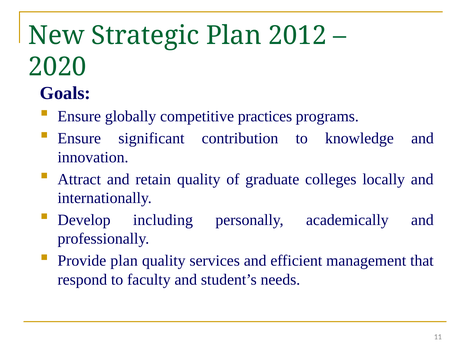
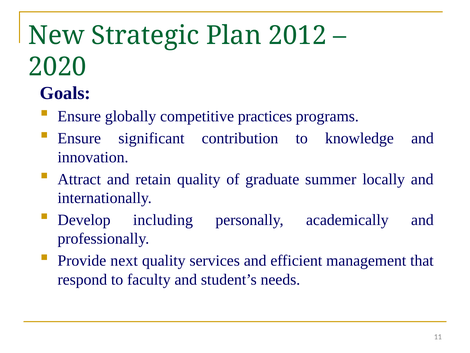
colleges: colleges -> summer
Provide plan: plan -> next
